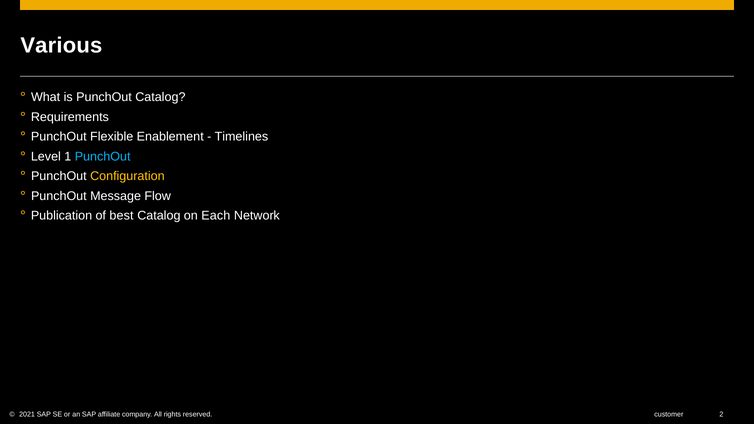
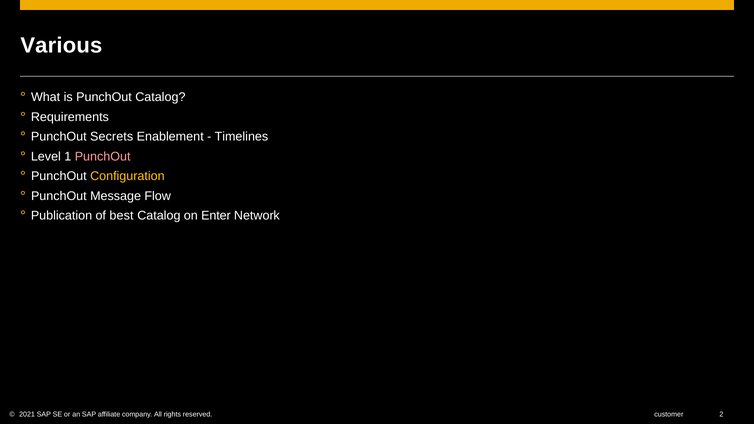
Flexible: Flexible -> Secrets
PunchOut at (103, 157) colour: light blue -> pink
Each: Each -> Enter
